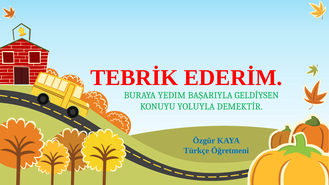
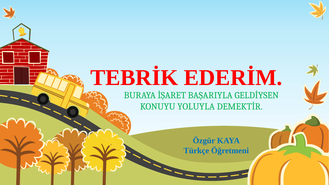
YEDIM: YEDIM -> İŞARET
